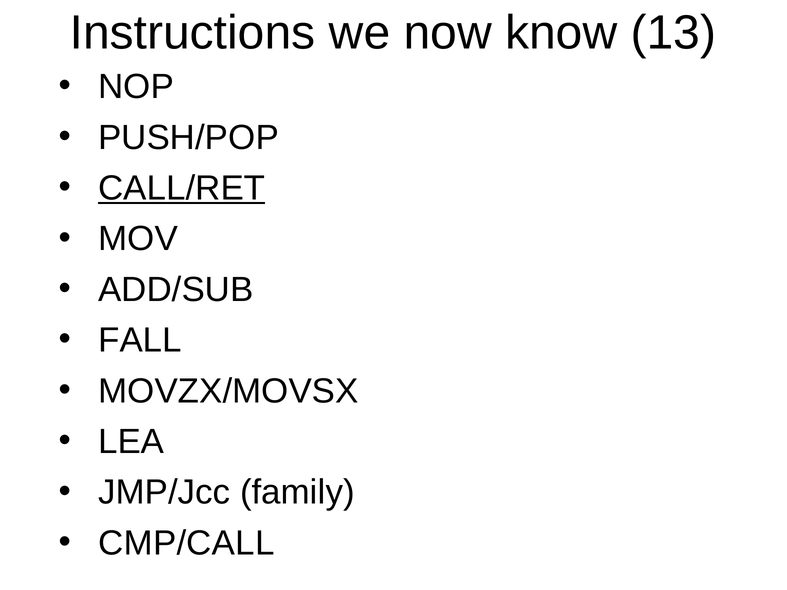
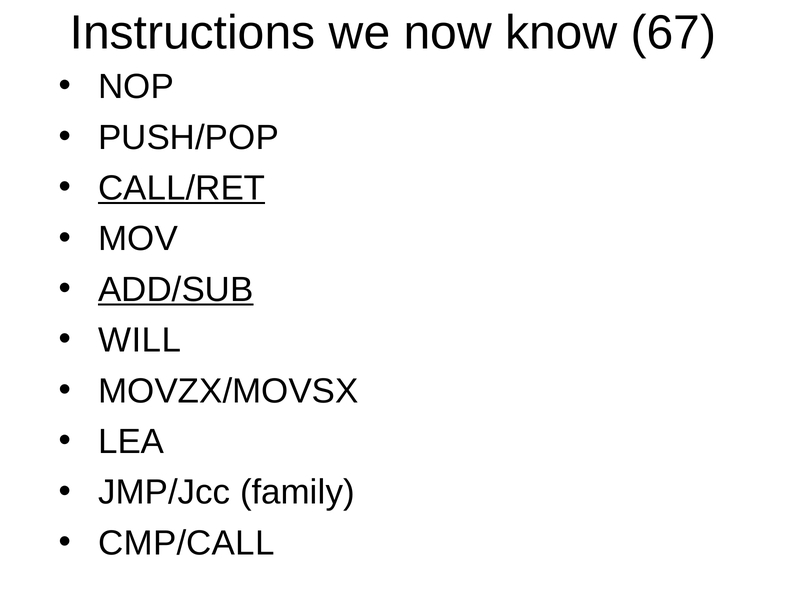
13: 13 -> 67
ADD/SUB underline: none -> present
FALL: FALL -> WILL
